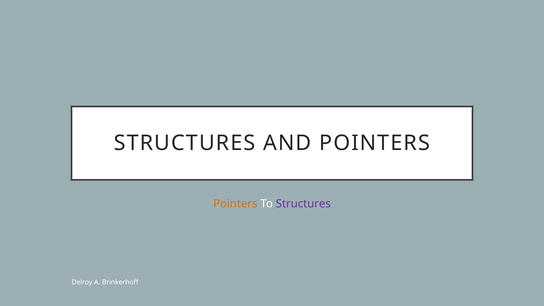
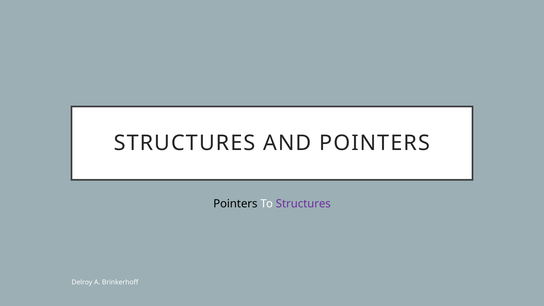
Pointers at (235, 204) colour: orange -> black
